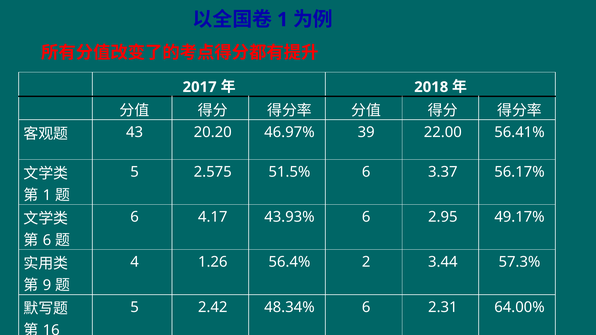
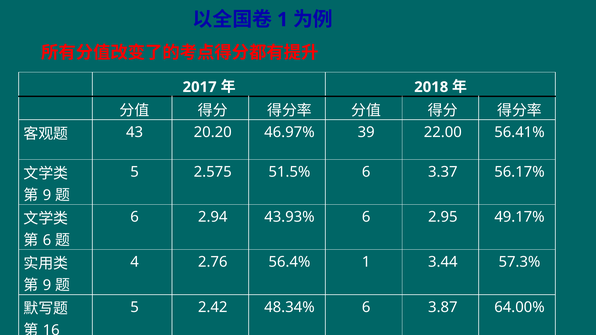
1 at (47, 195): 1 -> 9
4.17: 4.17 -> 2.94
1.26: 1.26 -> 2.76
56.4% 2: 2 -> 1
2.31: 2.31 -> 3.87
